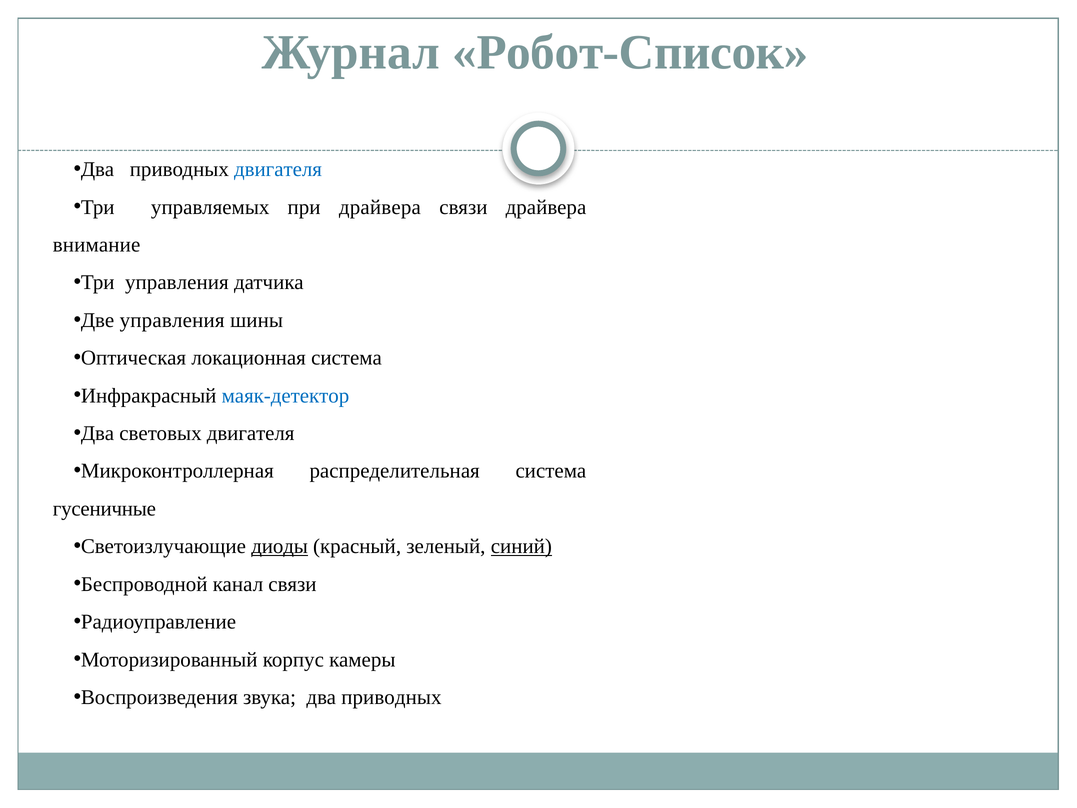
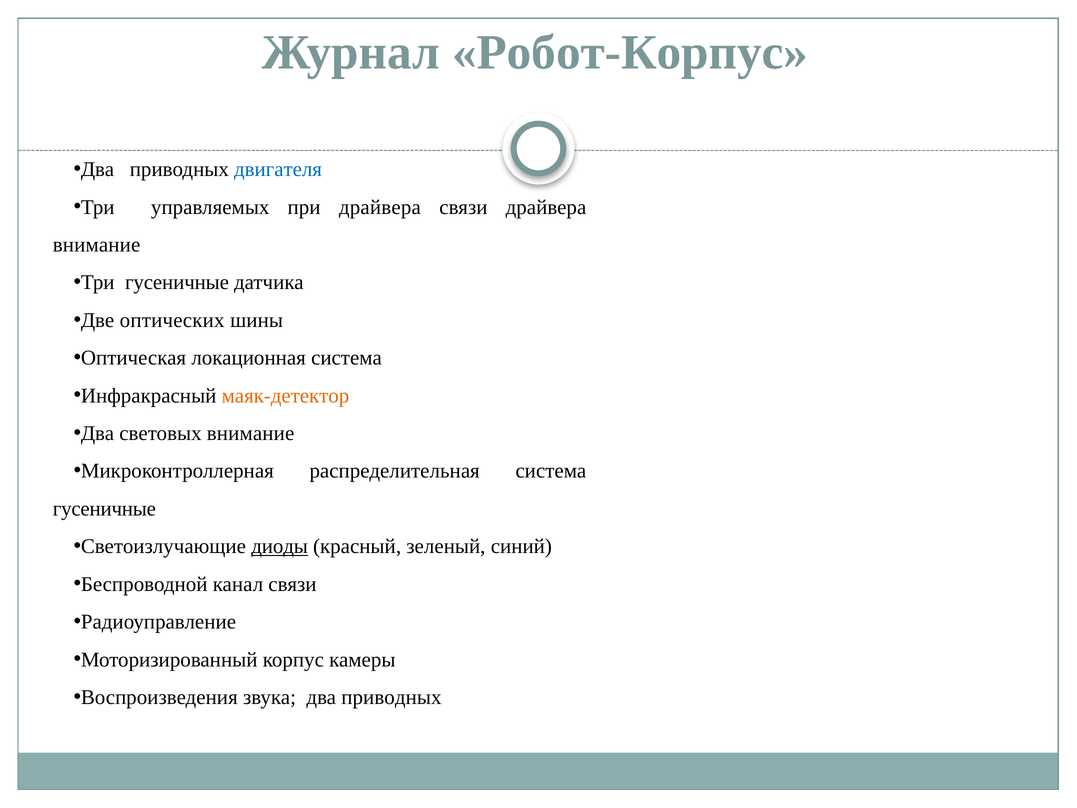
Робот-Список: Робот-Список -> Робот-Корпус
Три управления: управления -> гусеничные
Две управления: управления -> оптических
маяк-детектор colour: blue -> orange
световых двигателя: двигателя -> внимание
синий underline: present -> none
